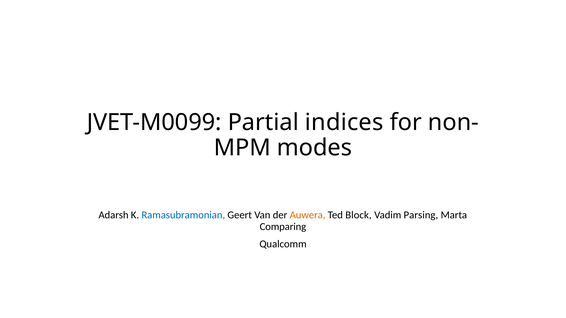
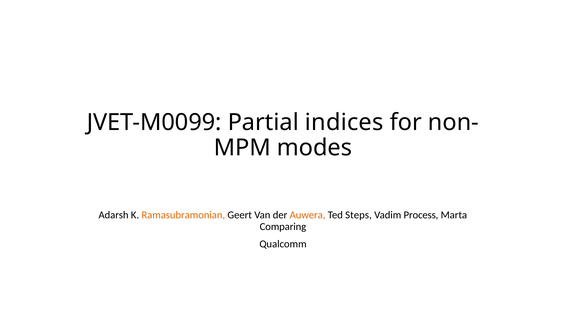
Ramasubramonian colour: blue -> orange
Block: Block -> Steps
Parsing: Parsing -> Process
